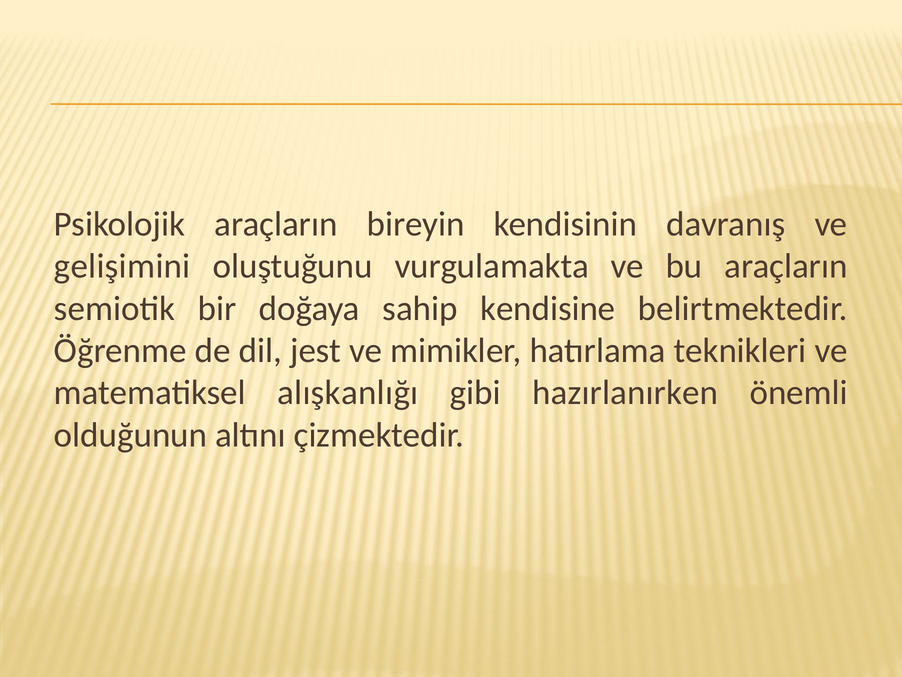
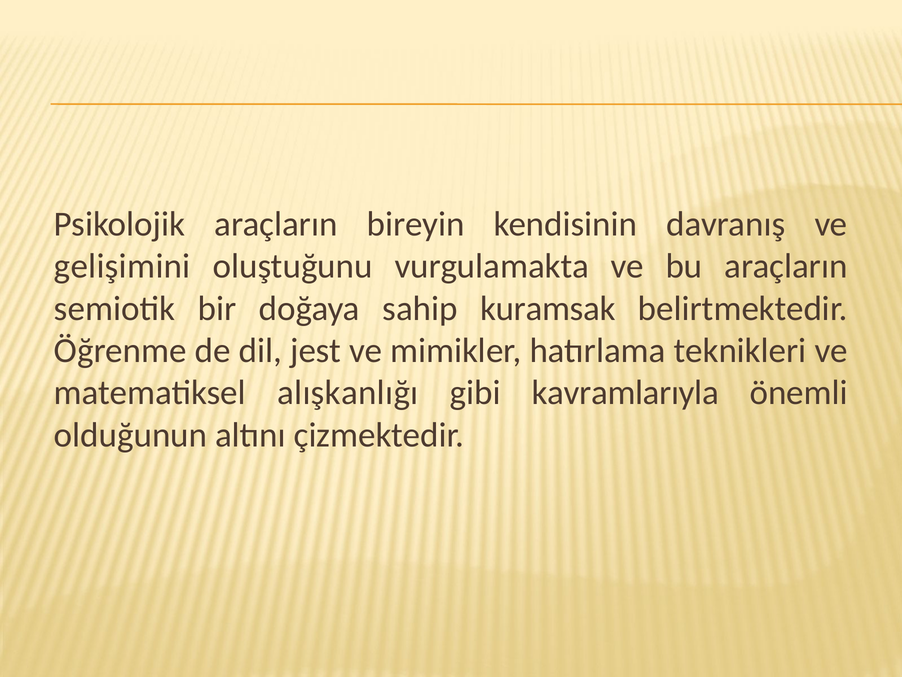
kendisine: kendisine -> kuramsak
hazırlanırken: hazırlanırken -> kavramlarıyla
